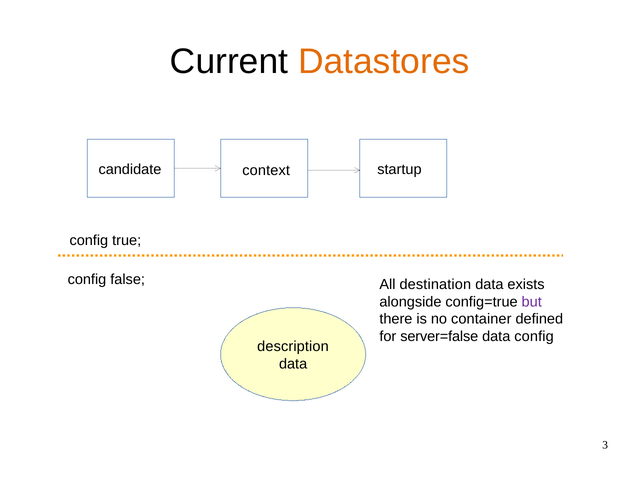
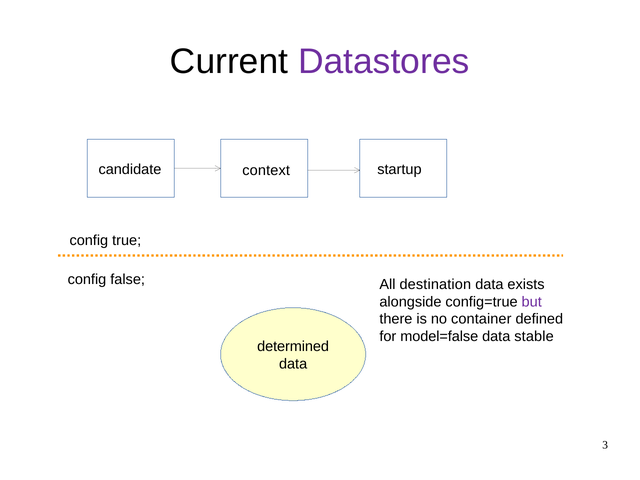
Datastores colour: orange -> purple
server=false: server=false -> model=false
data config: config -> stable
description: description -> determined
